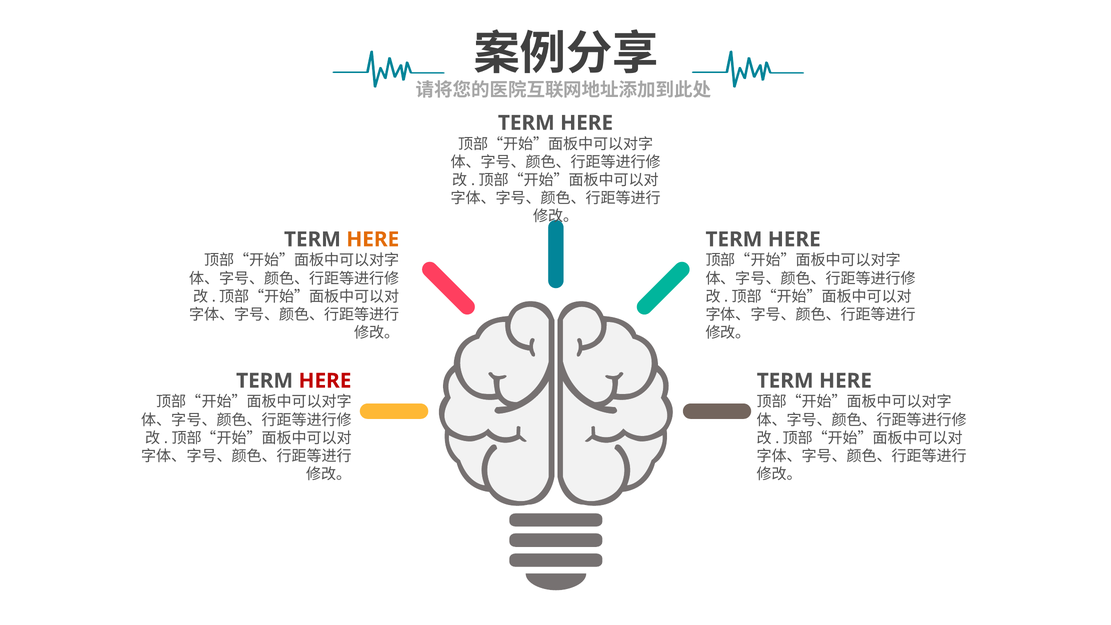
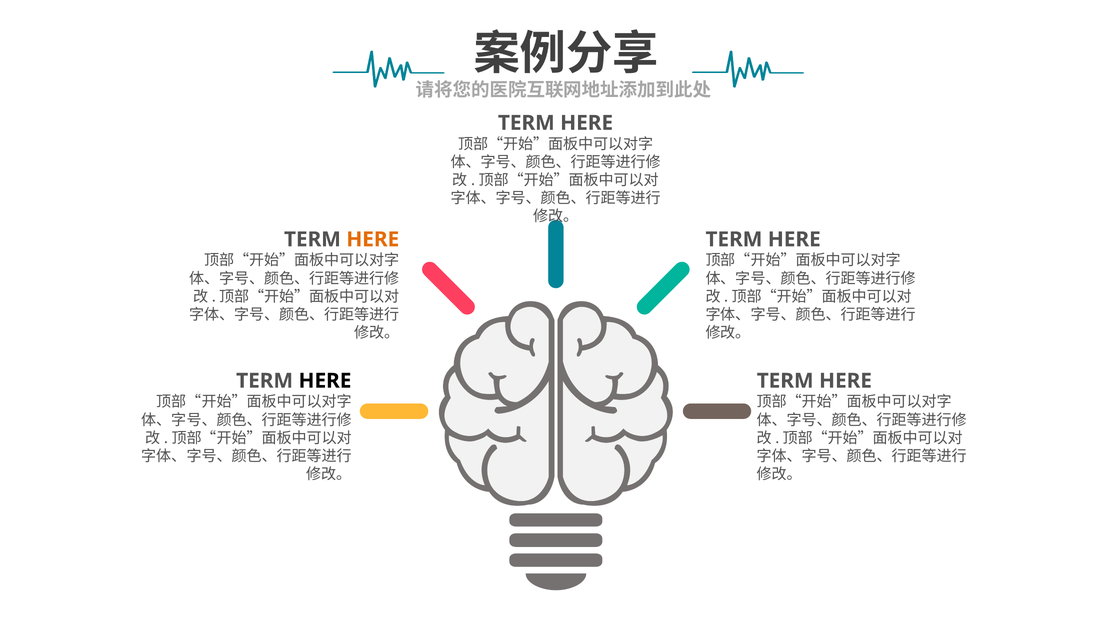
HERE at (325, 381) colour: red -> black
